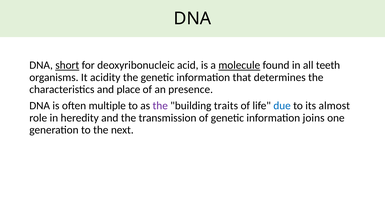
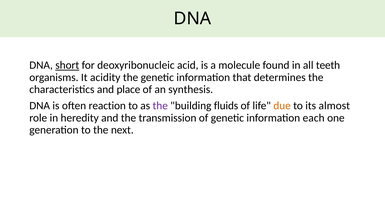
molecule underline: present -> none
presence: presence -> synthesis
multiple: multiple -> reaction
traits: traits -> fluids
due colour: blue -> orange
joins: joins -> each
